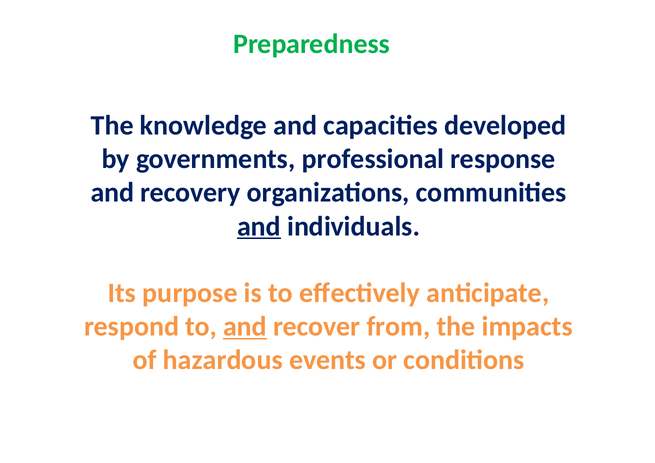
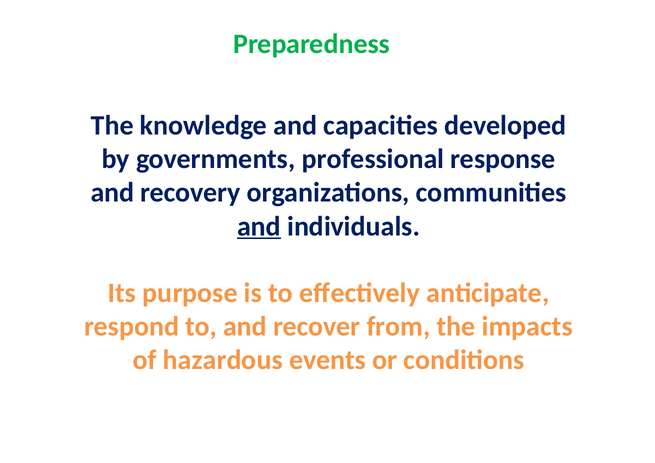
and at (245, 326) underline: present -> none
